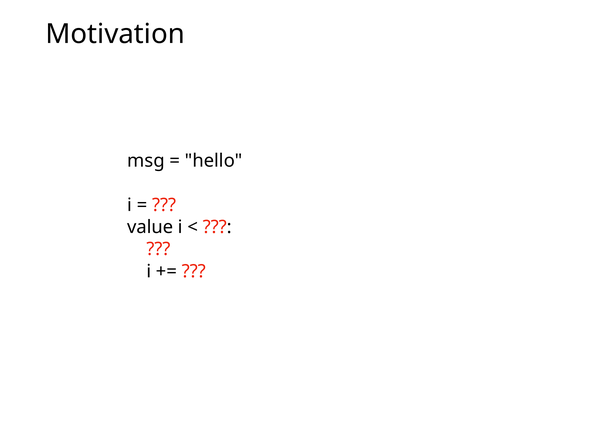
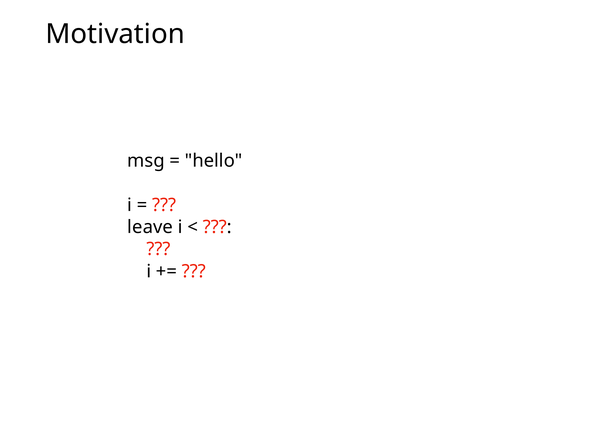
value: value -> leave
